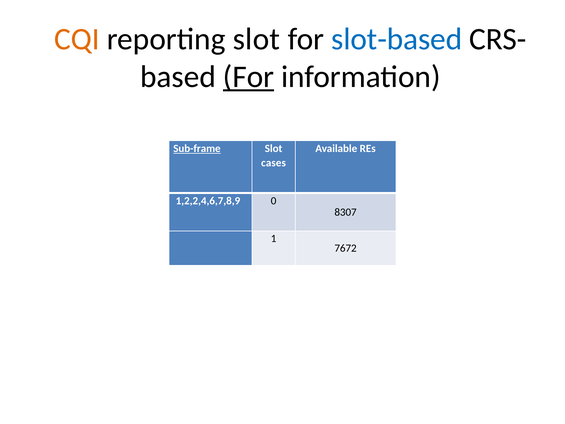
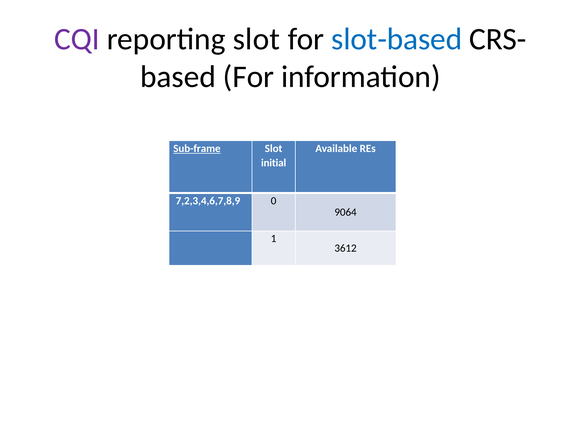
CQI colour: orange -> purple
For at (249, 77) underline: present -> none
cases: cases -> initial
1,2,2,4,6,7,8,9: 1,2,2,4,6,7,8,9 -> 7,2,3,4,6,7,8,9
8307: 8307 -> 9064
7672: 7672 -> 3612
